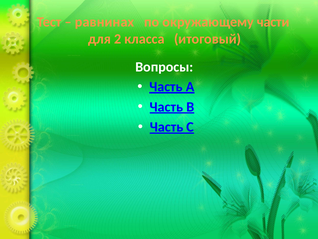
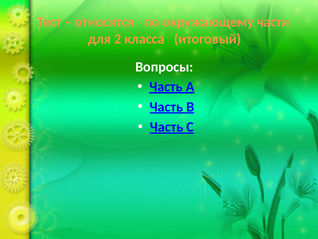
равнинах: равнинах -> относятся
